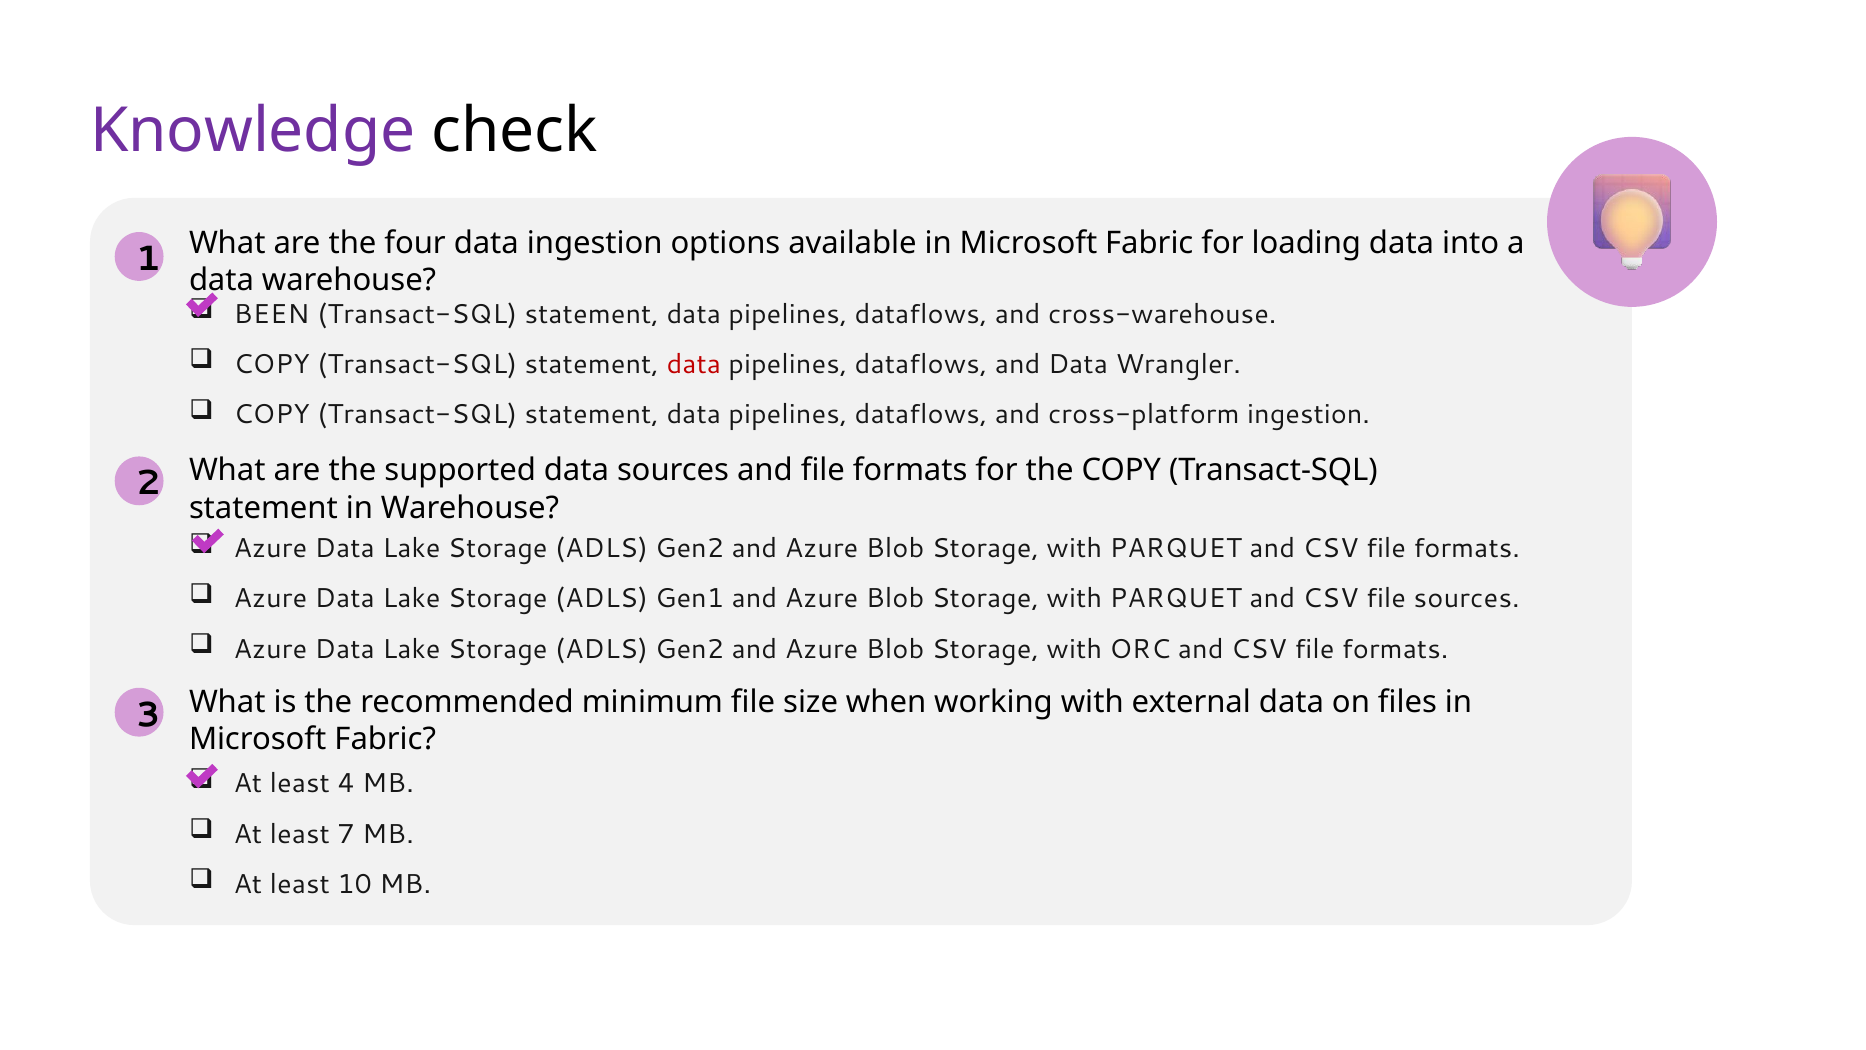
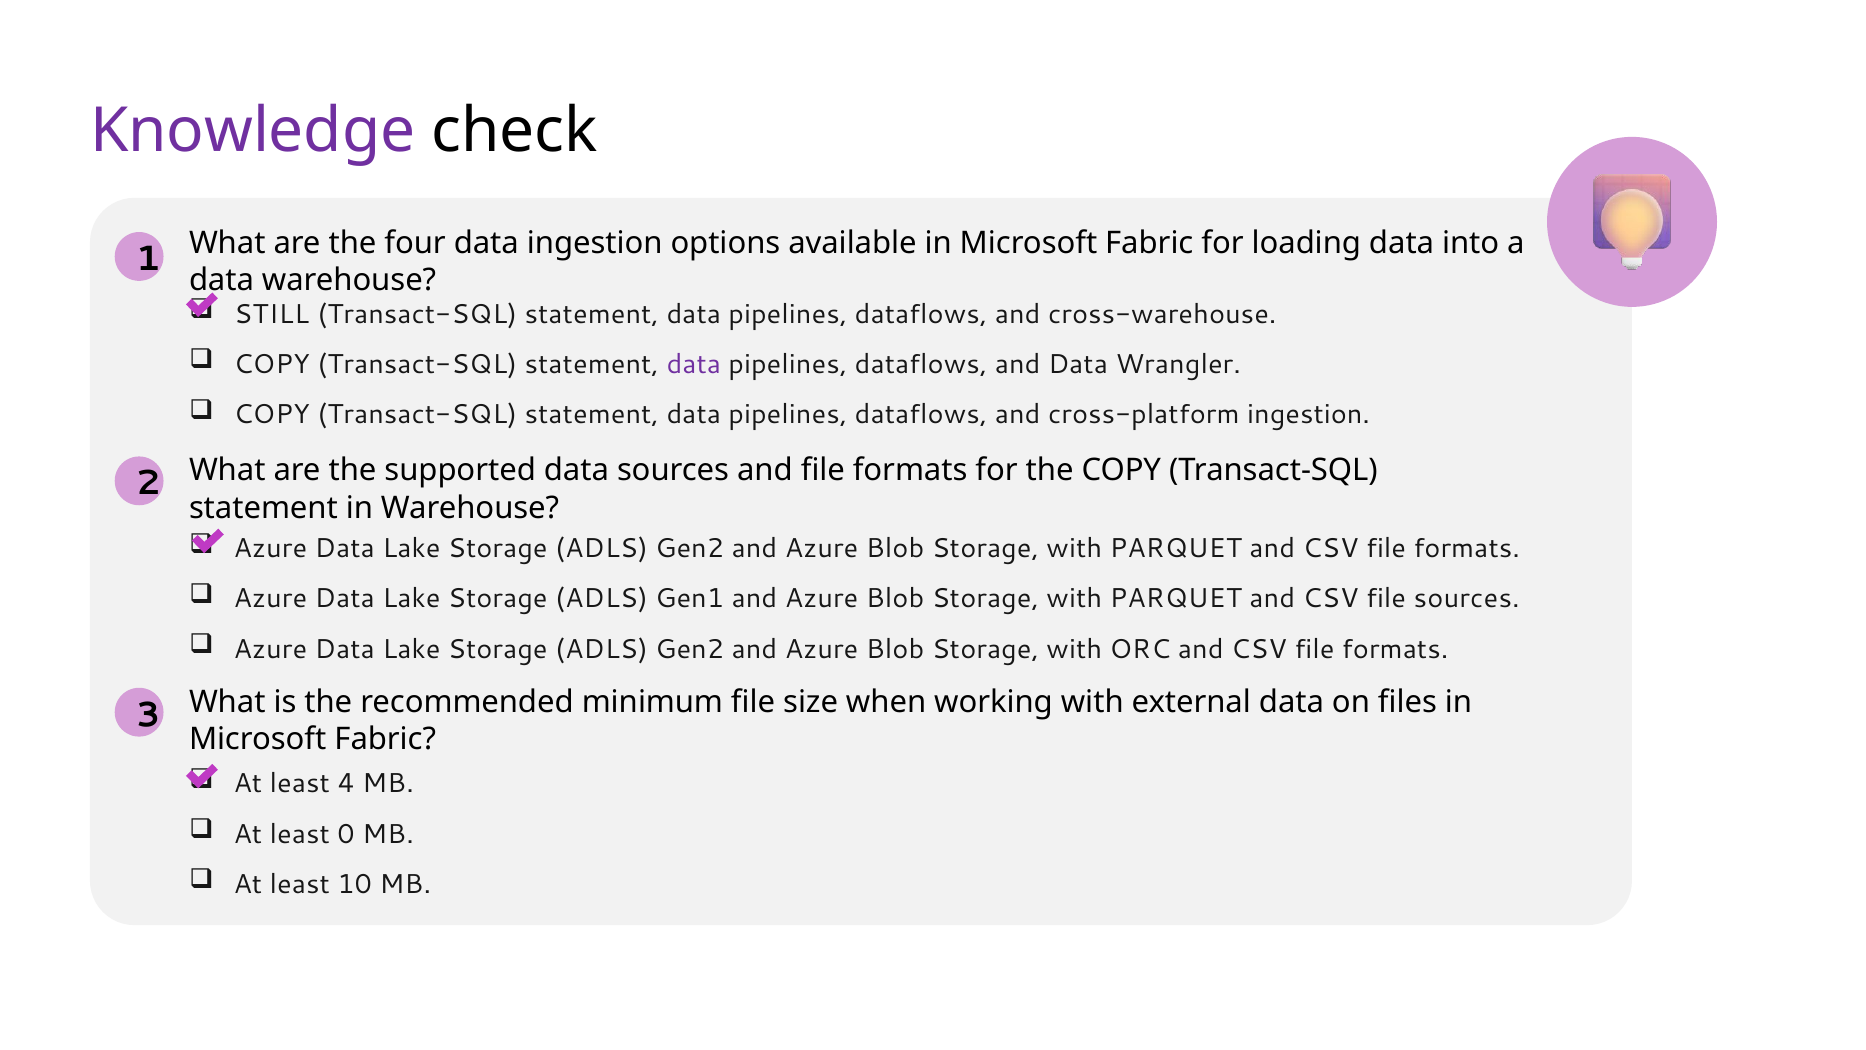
BEEN: BEEN -> STILL
data at (694, 364) colour: red -> purple
7: 7 -> 0
